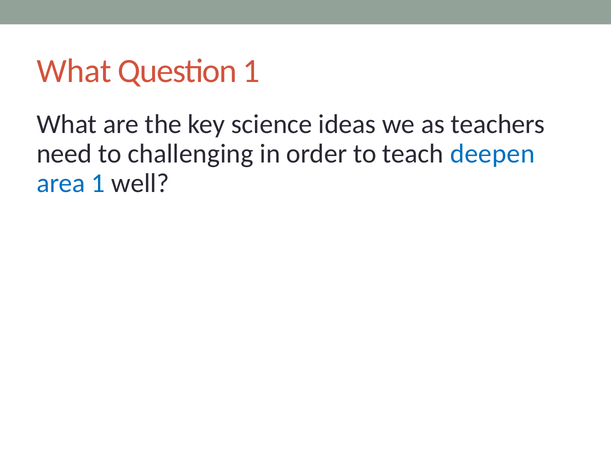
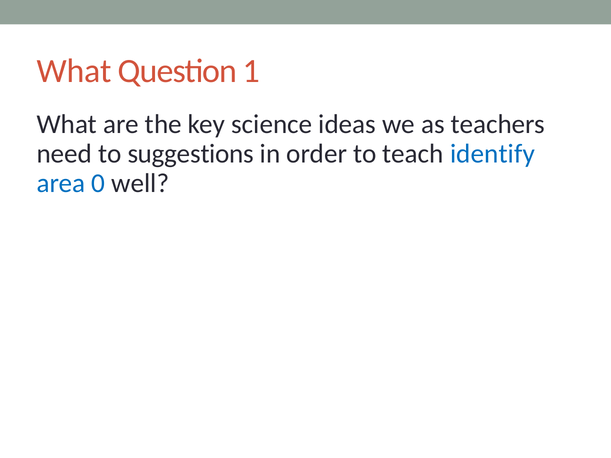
challenging: challenging -> suggestions
deepen: deepen -> identify
area 1: 1 -> 0
